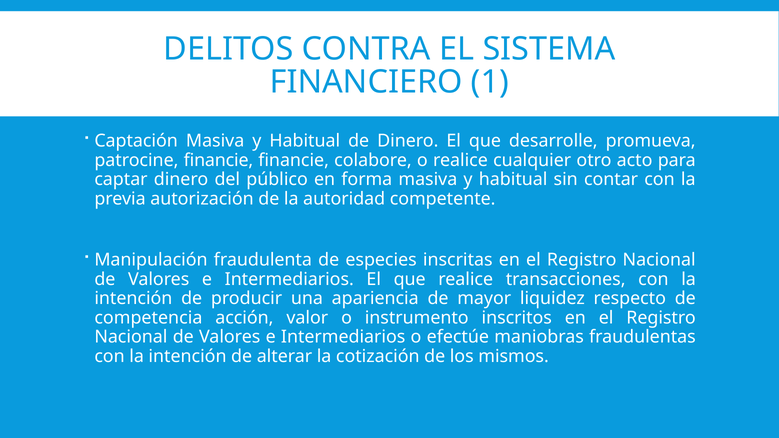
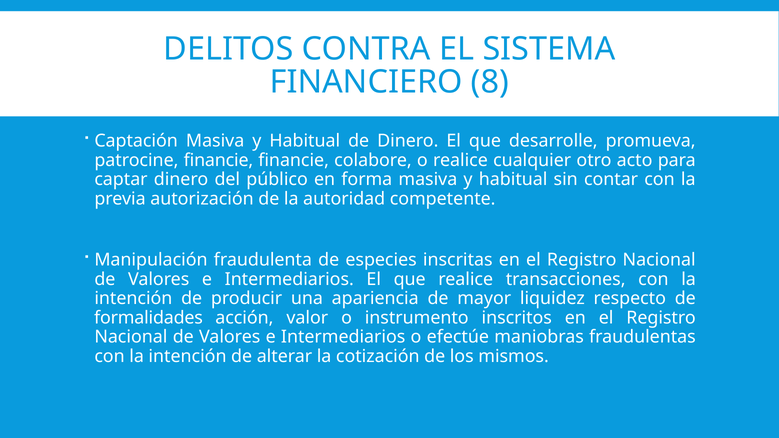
1: 1 -> 8
competencia: competencia -> formalidades
